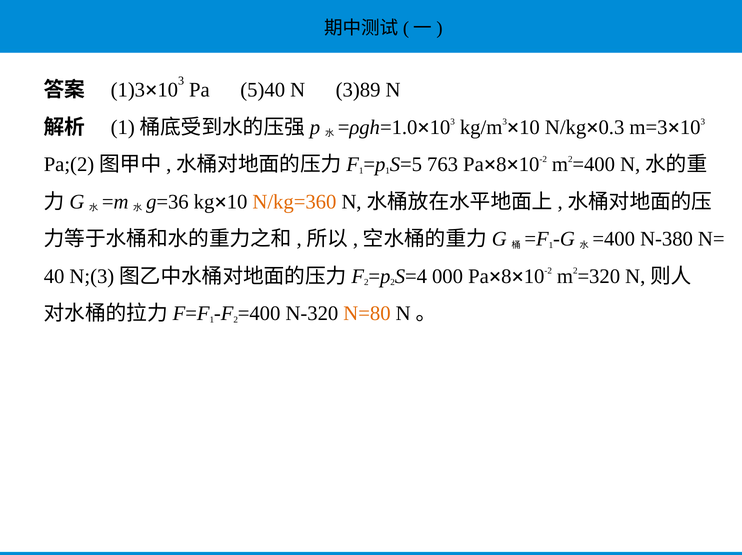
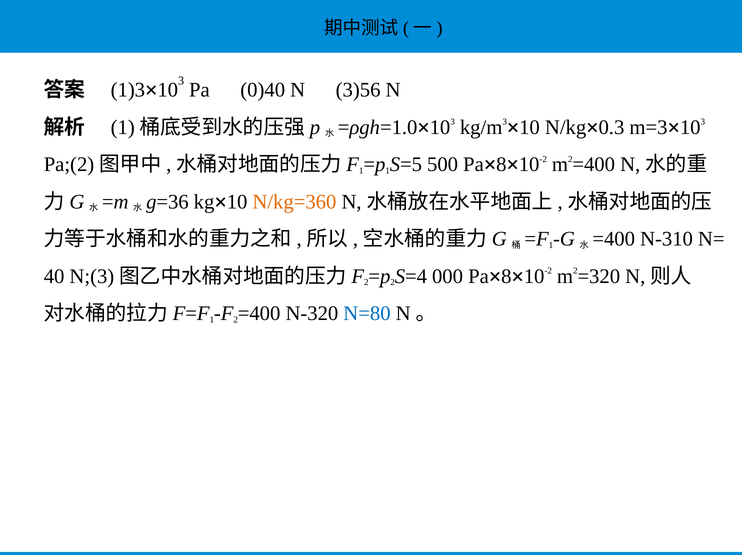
5)40: 5)40 -> 0)40
3)89: 3)89 -> 3)56
763: 763 -> 500
N-380: N-380 -> N-310
N=80 colour: orange -> blue
